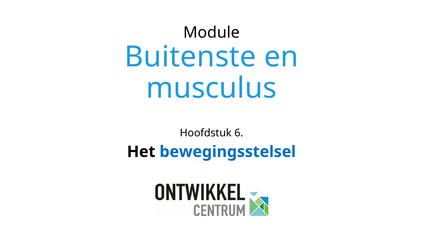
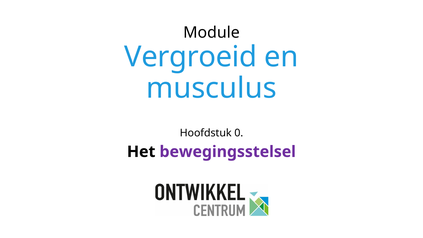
Buitenste: Buitenste -> Vergroeid
6: 6 -> 0
bewegingsstelsel colour: blue -> purple
